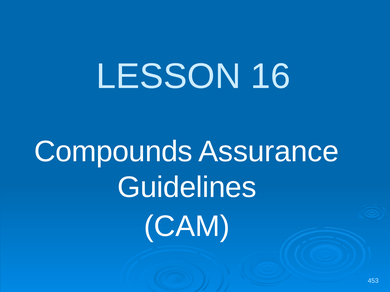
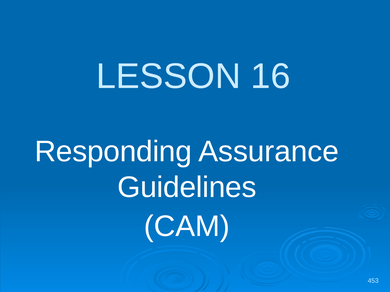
Compounds: Compounds -> Responding
